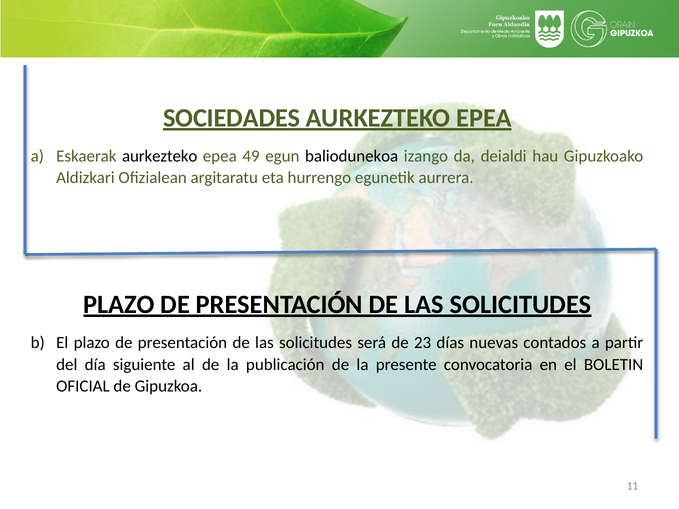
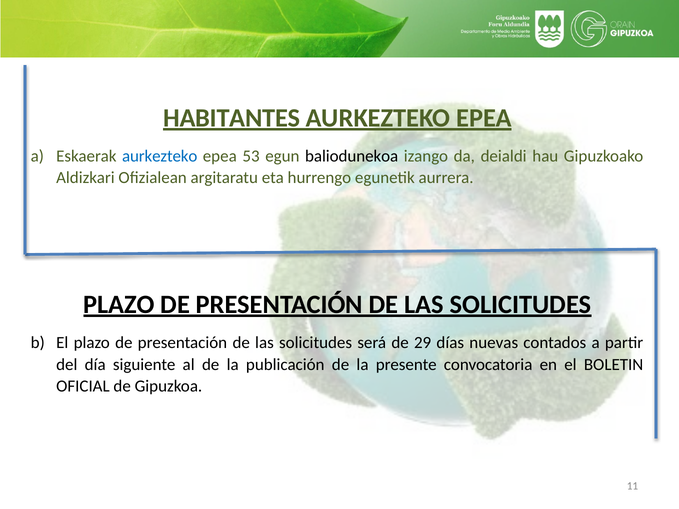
SOCIEDADES: SOCIEDADES -> HABITANTES
aurkezteko at (160, 156) colour: black -> blue
49: 49 -> 53
23: 23 -> 29
